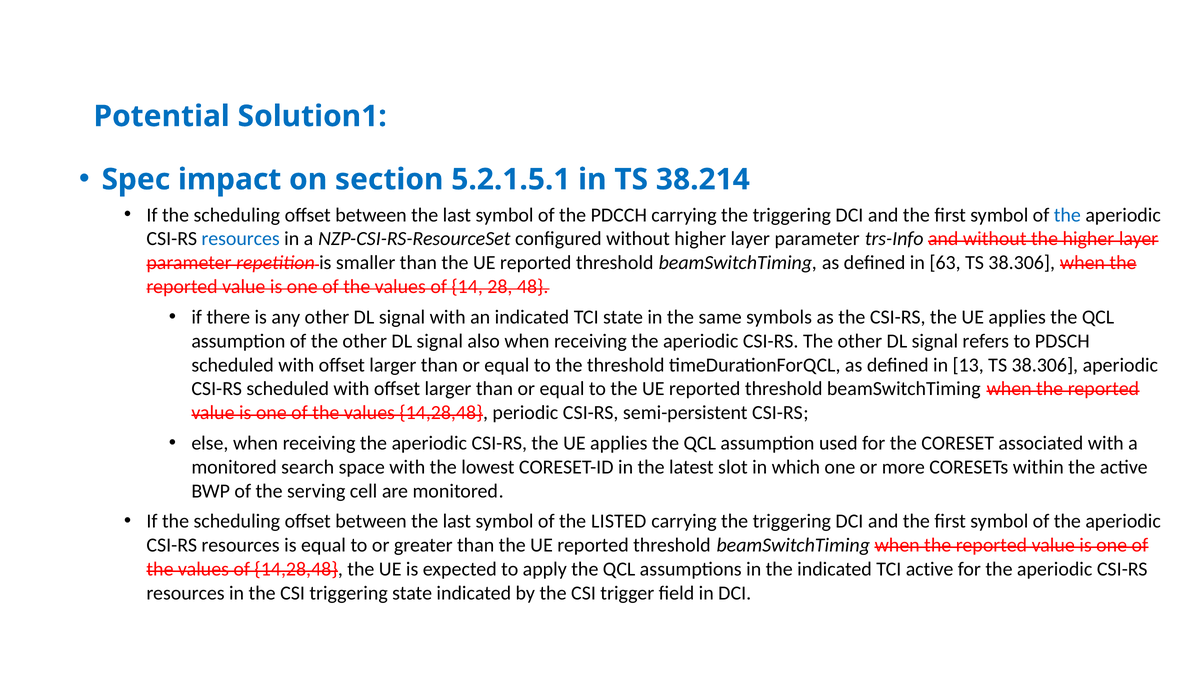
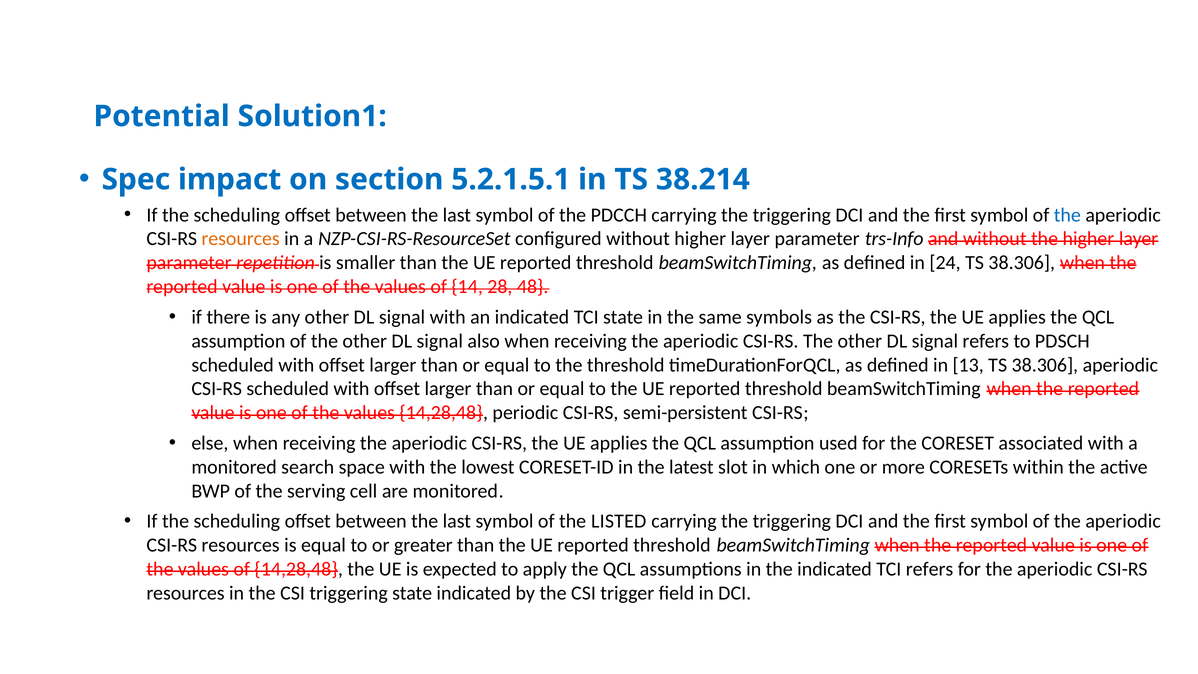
resources at (241, 239) colour: blue -> orange
63: 63 -> 24
TCI active: active -> refers
